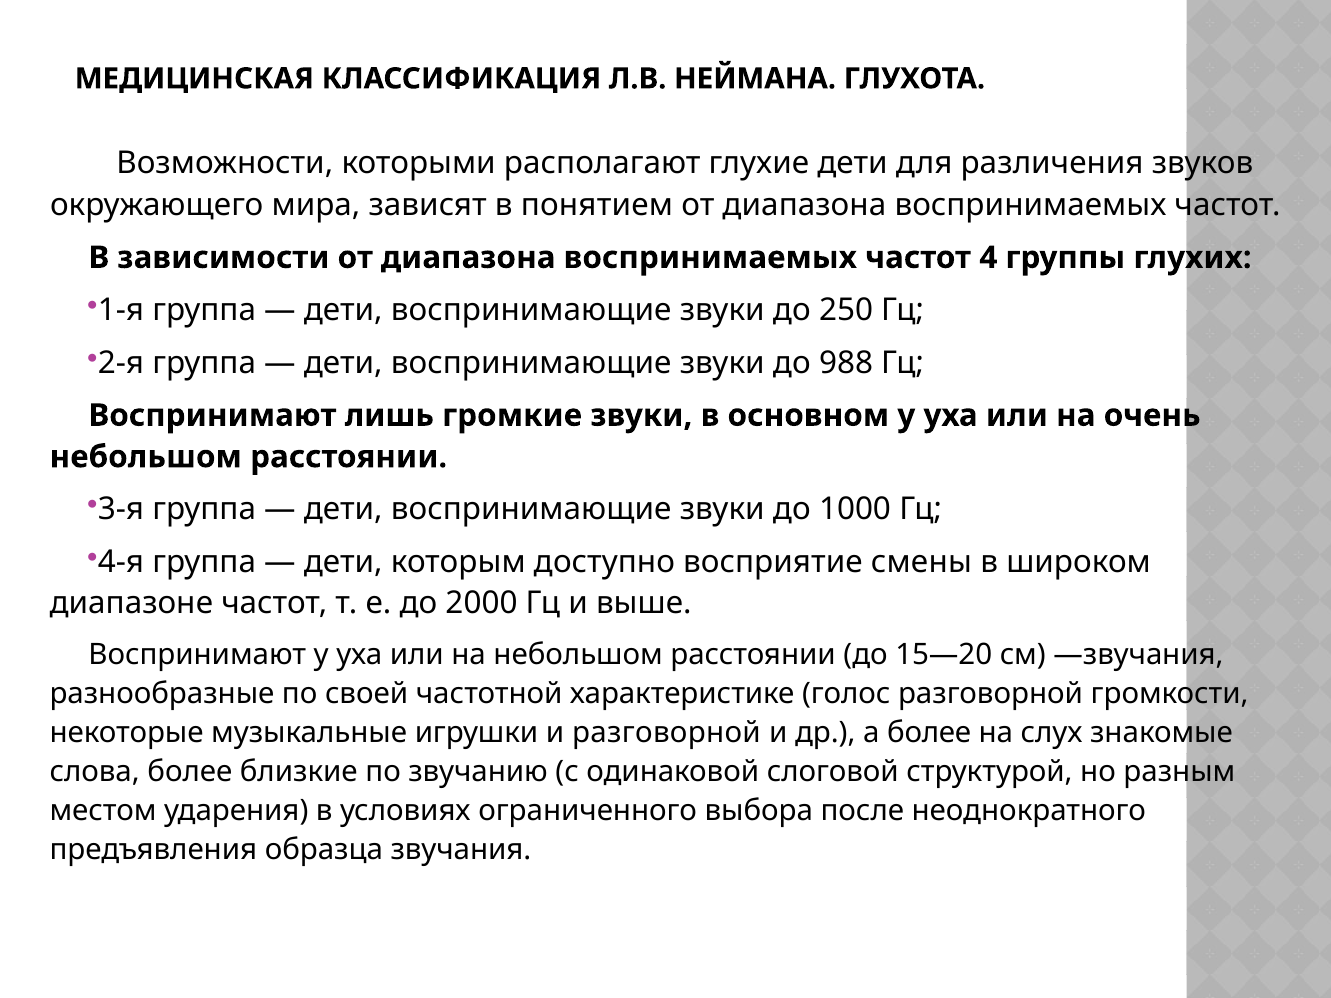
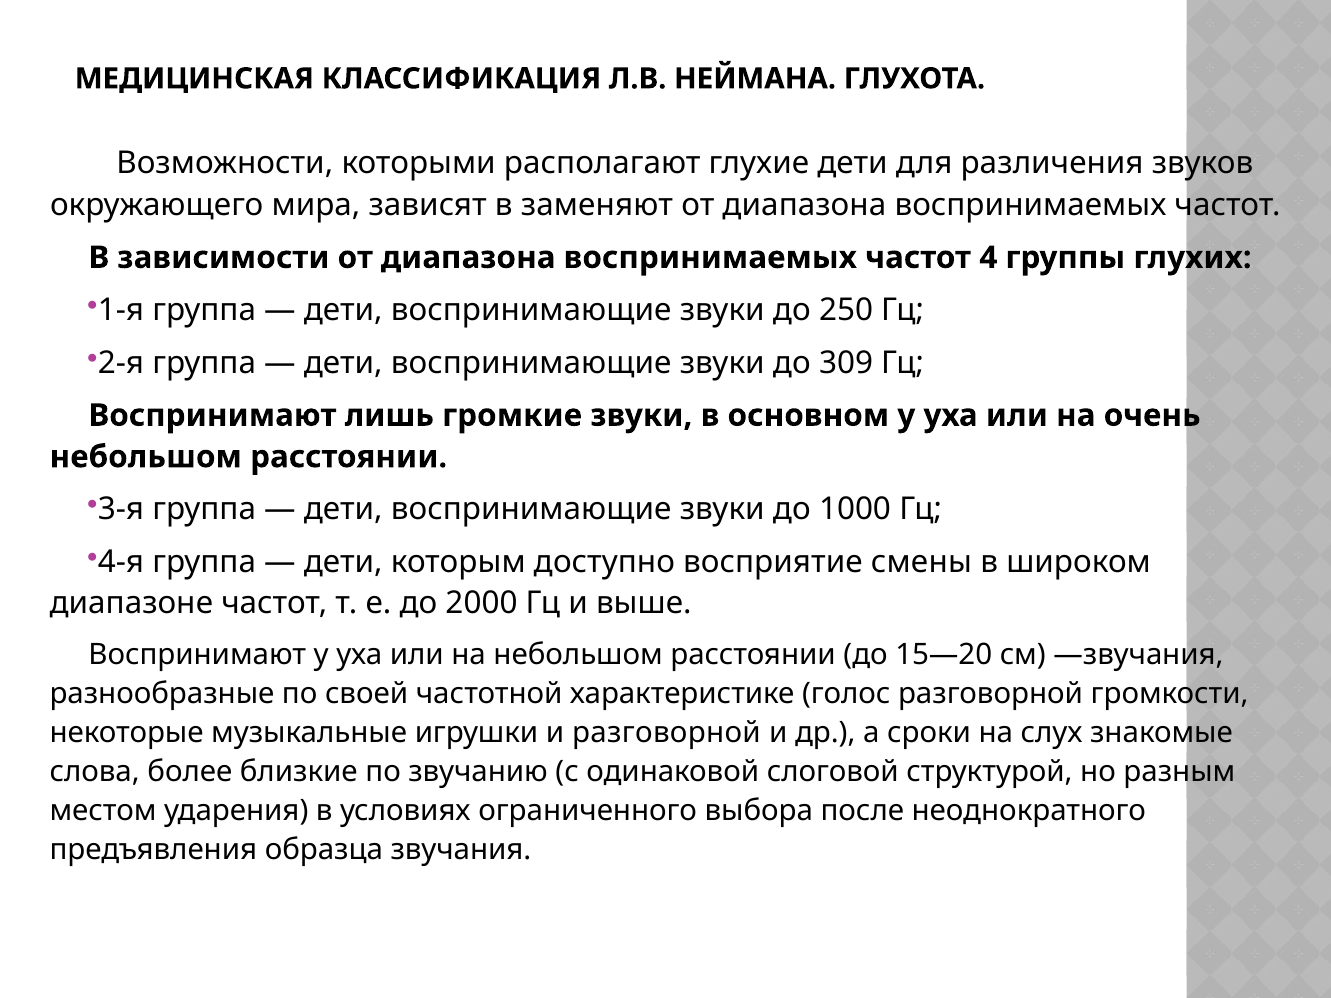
понятием: понятием -> заменяют
988: 988 -> 309
а более: более -> сроки
